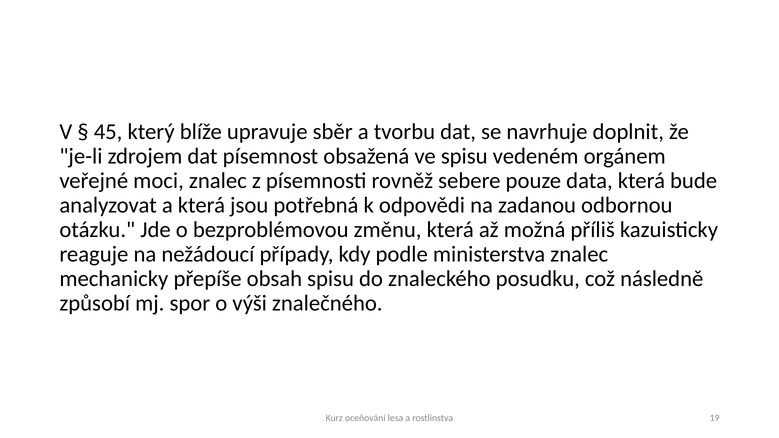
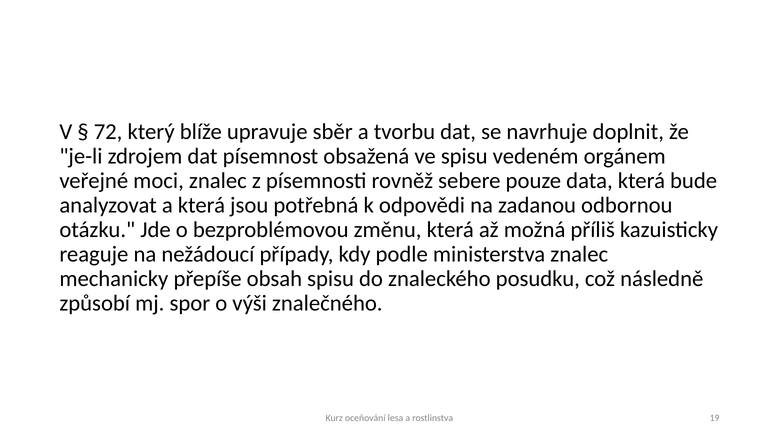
45: 45 -> 72
